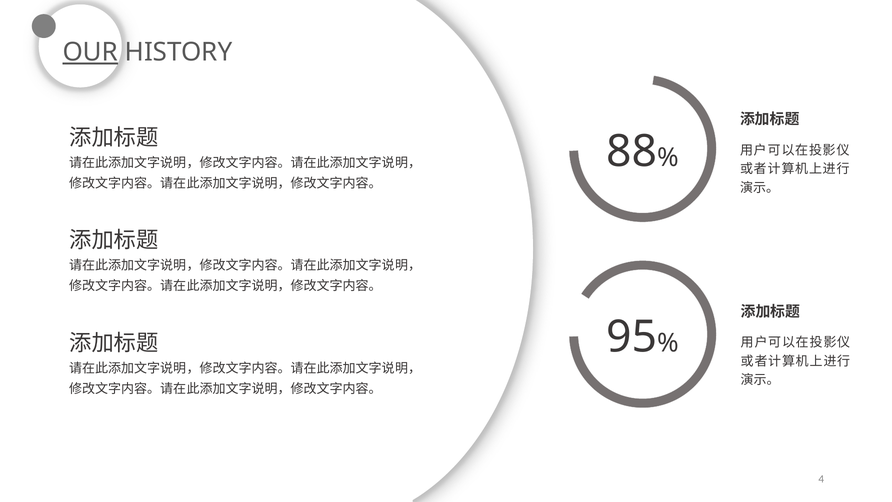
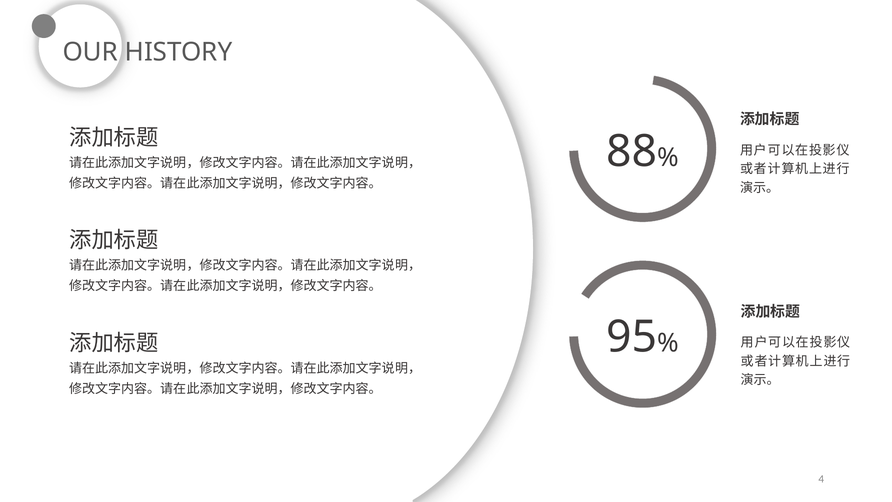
OUR underline: present -> none
